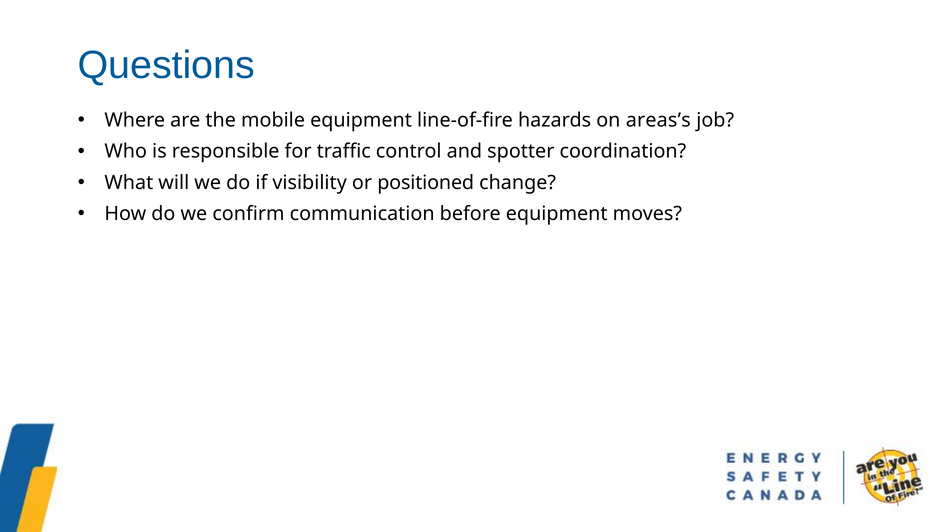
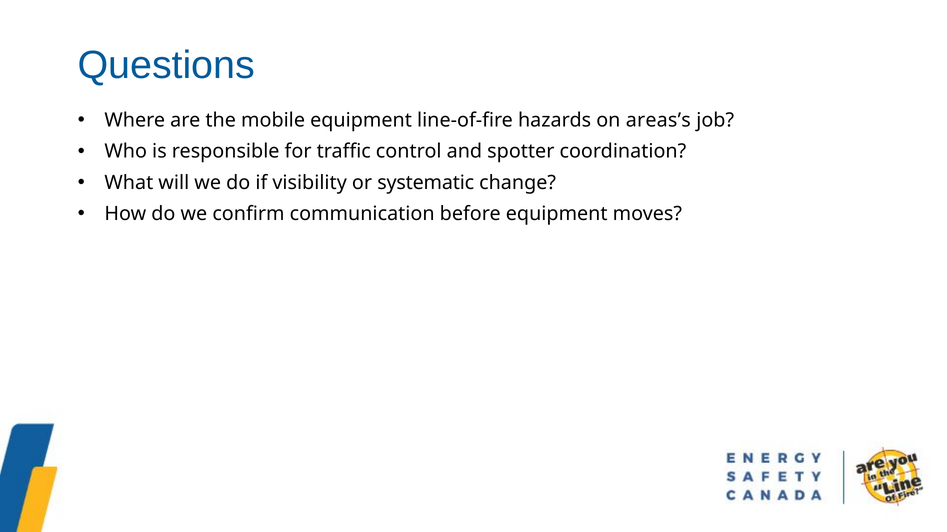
positioned: positioned -> systematic
